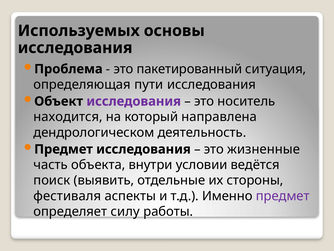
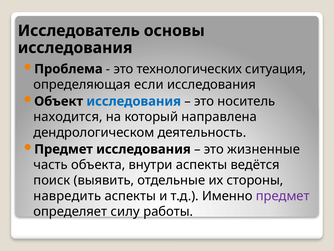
Используемых: Используемых -> Исследователь
пакетированный: пакетированный -> технологических
пути: пути -> если
исследования at (134, 101) colour: purple -> blue
внутри условии: условии -> аспекты
фестиваля: фестиваля -> навредить
